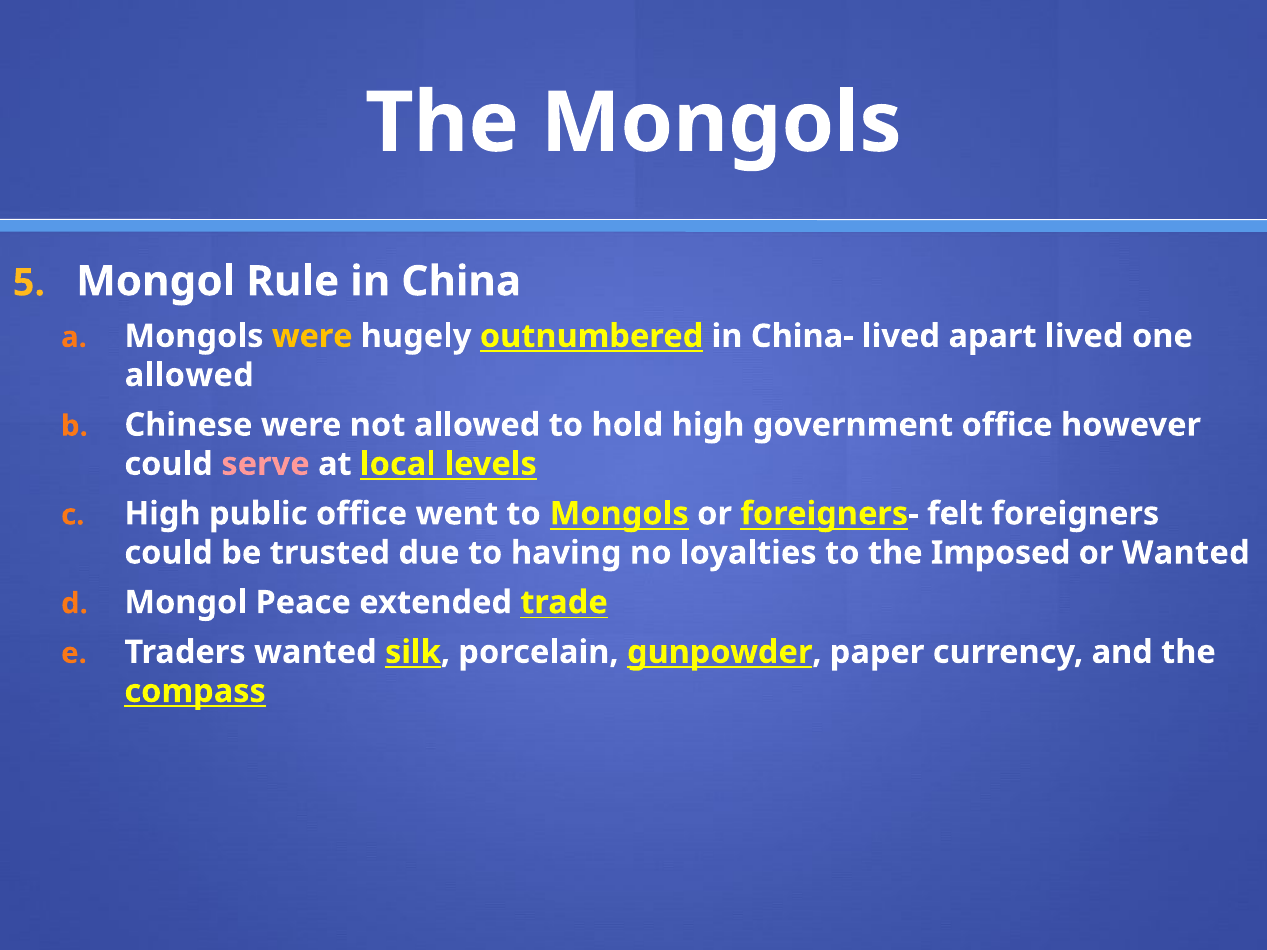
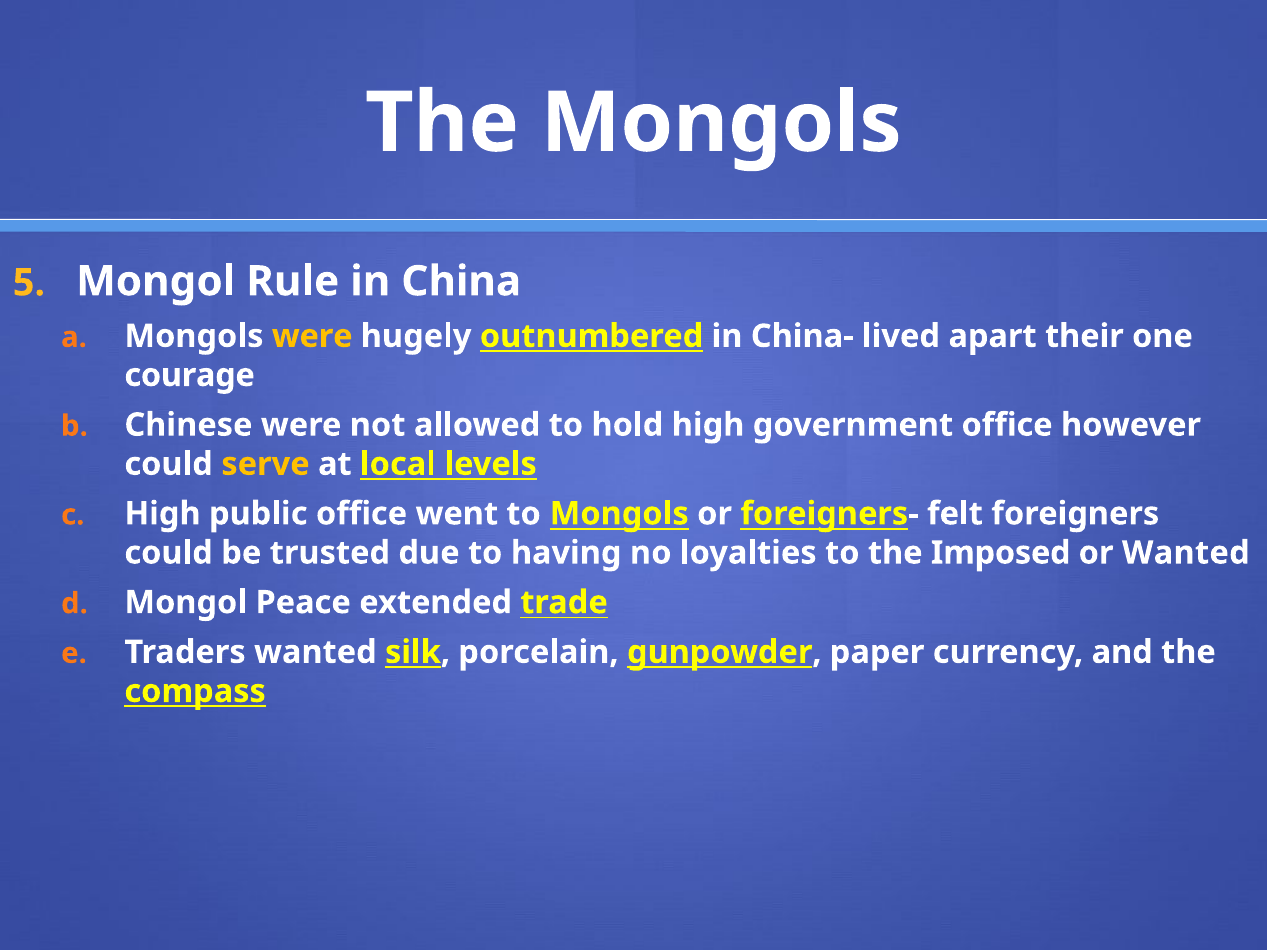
apart lived: lived -> their
allowed at (189, 375): allowed -> courage
serve colour: pink -> yellow
